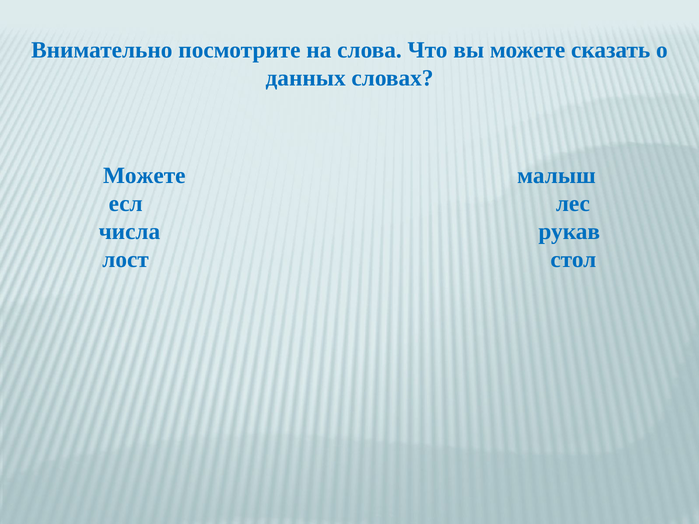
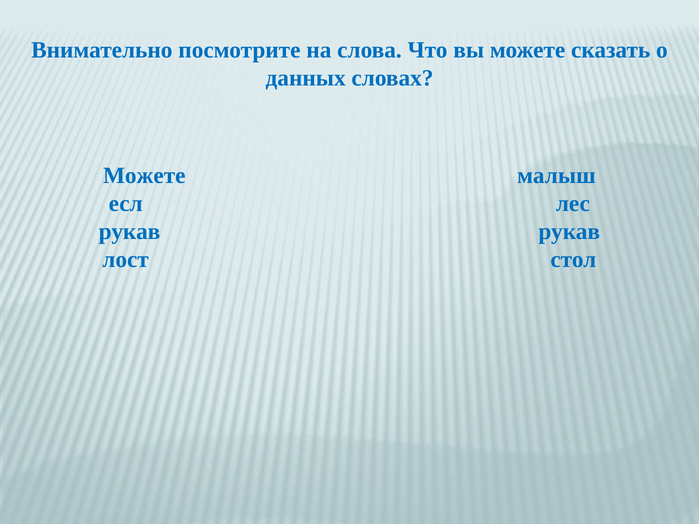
числа at (129, 232): числа -> рукав
